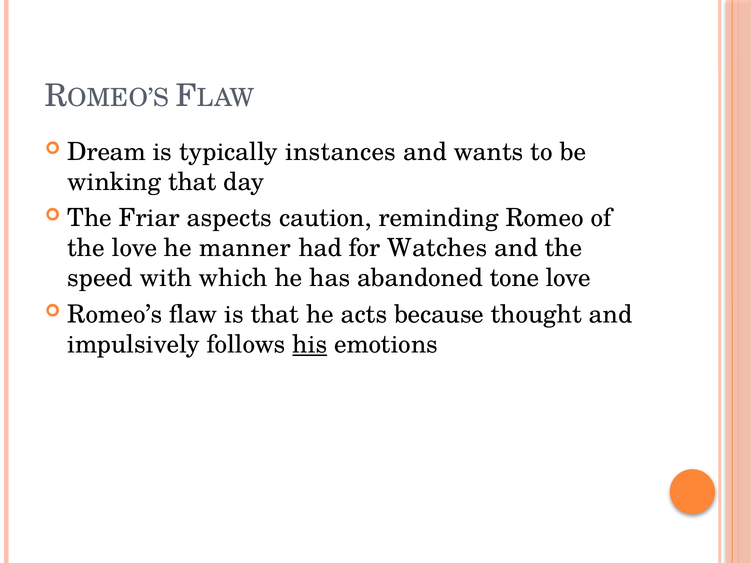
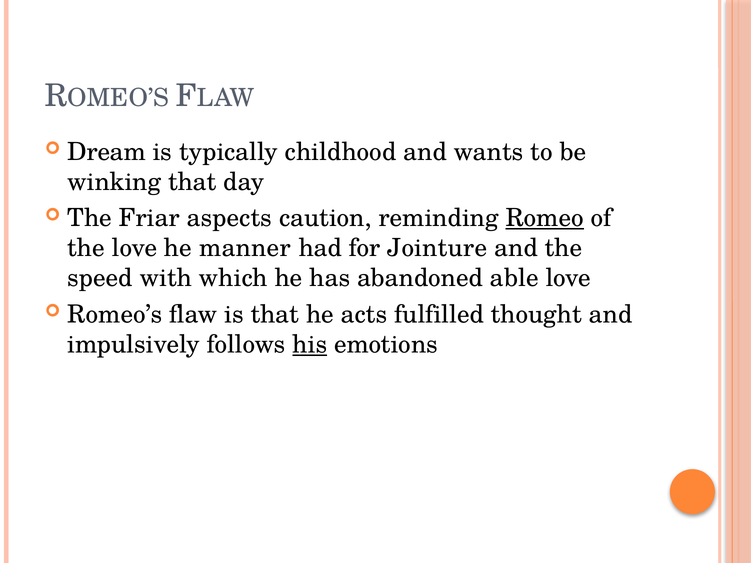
instances: instances -> childhood
Romeo underline: none -> present
Watches: Watches -> Jointure
tone: tone -> able
because: because -> fulfilled
